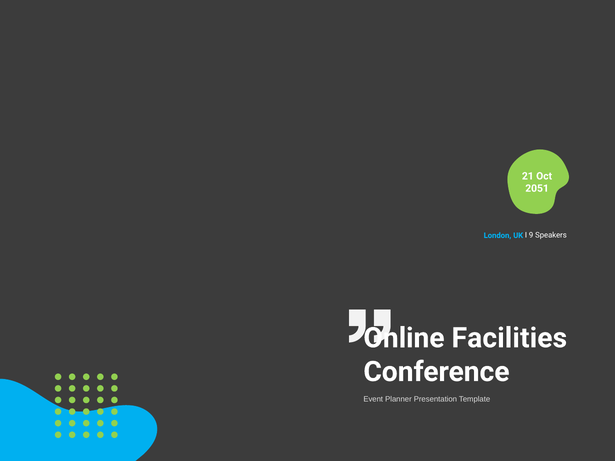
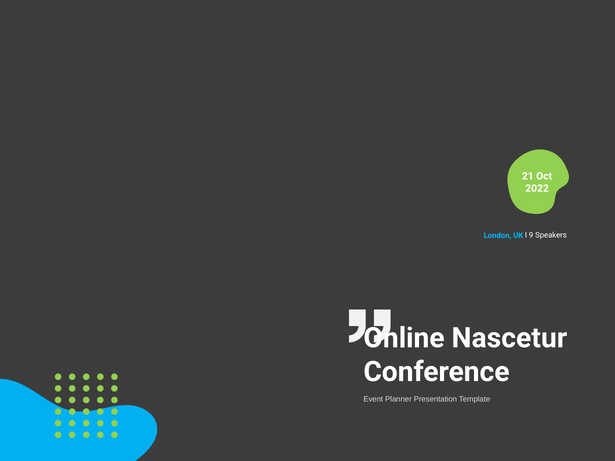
2051: 2051 -> 2022
Facilities: Facilities -> Nascetur
